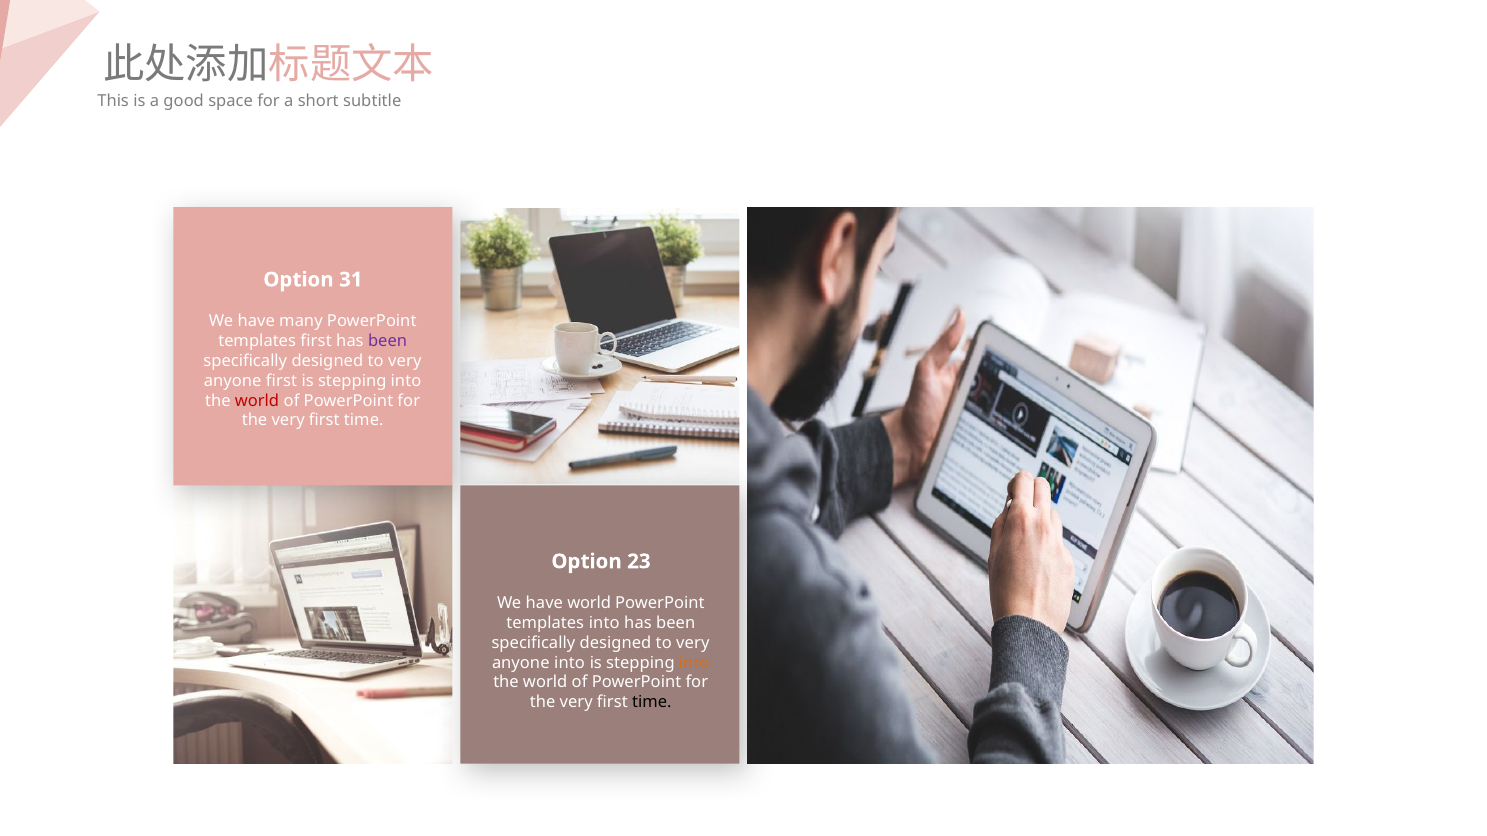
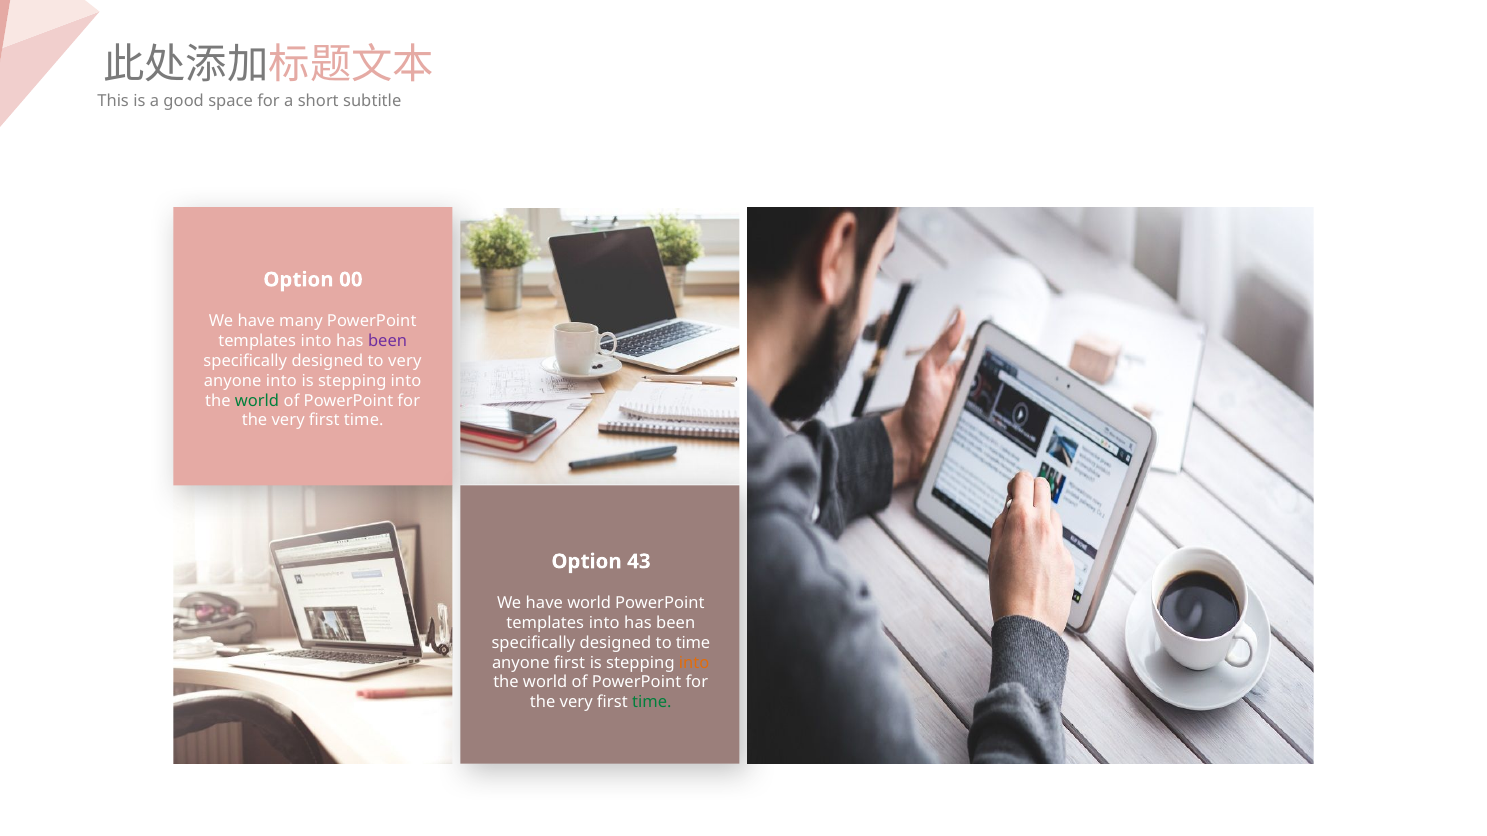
31: 31 -> 00
first at (316, 341): first -> into
anyone first: first -> into
world at (257, 401) colour: red -> green
23: 23 -> 43
very at (693, 643): very -> time
anyone into: into -> first
time at (652, 703) colour: black -> green
